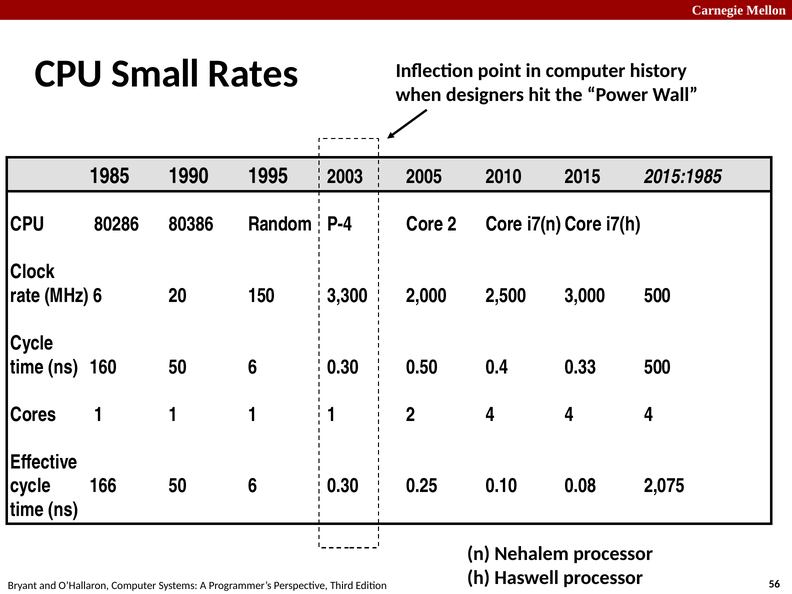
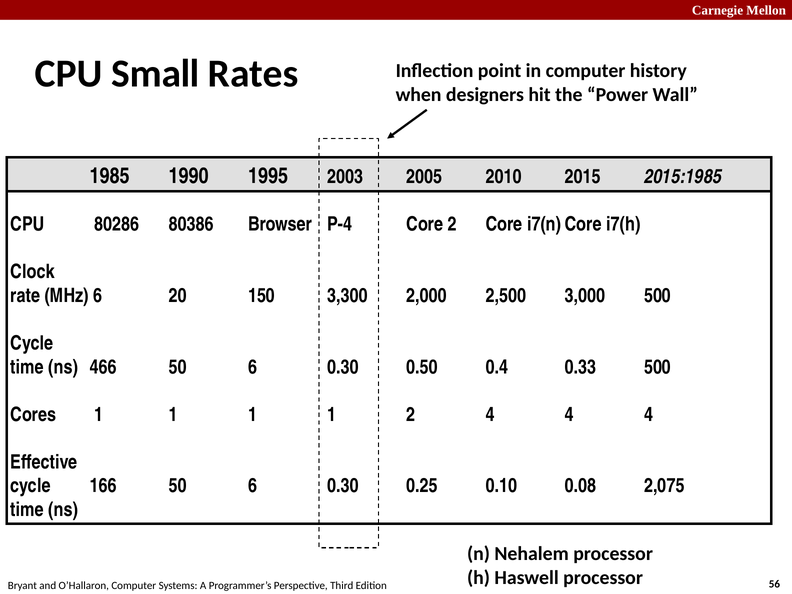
Random: Random -> Browser
160: 160 -> 466
